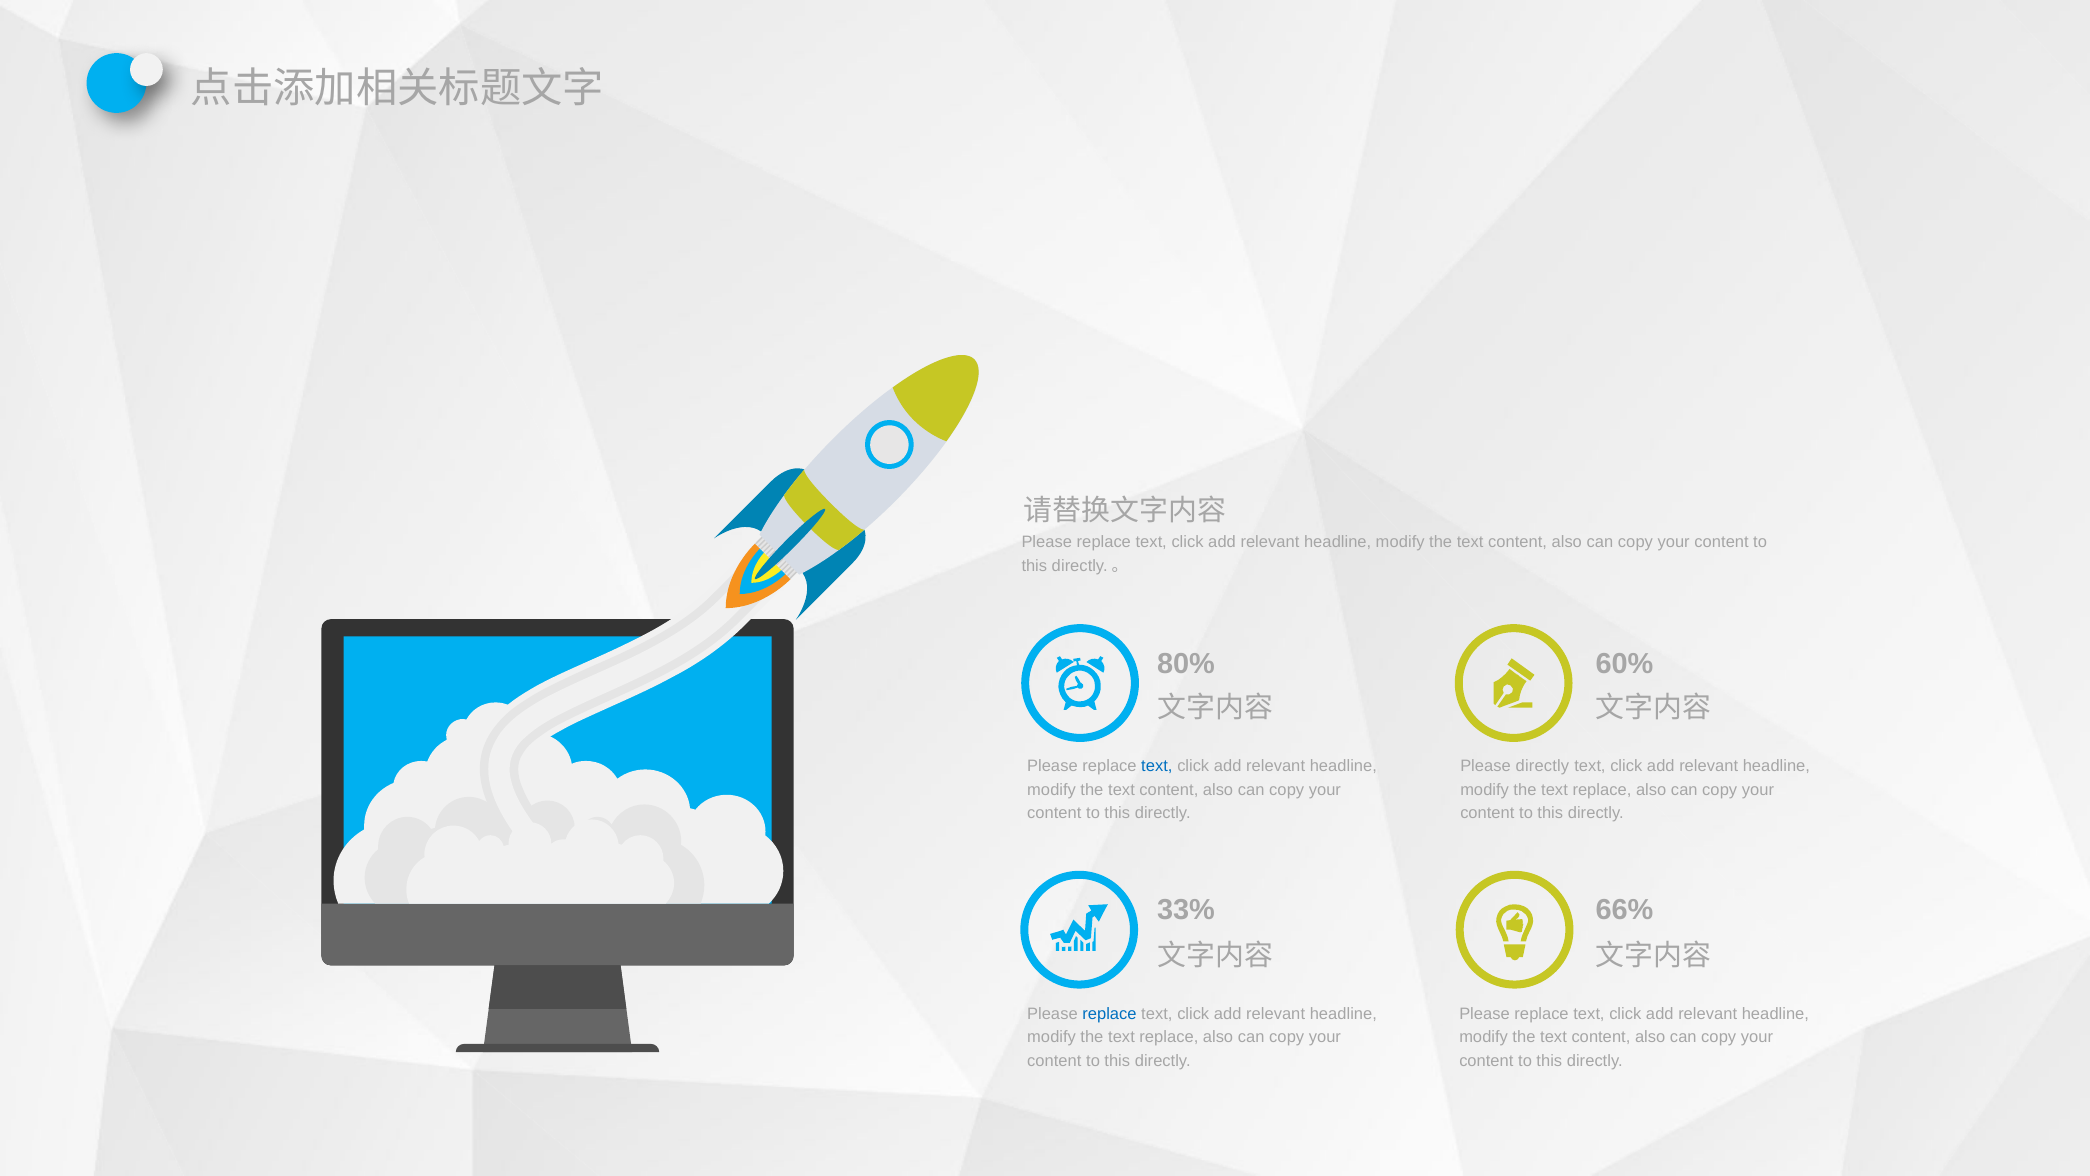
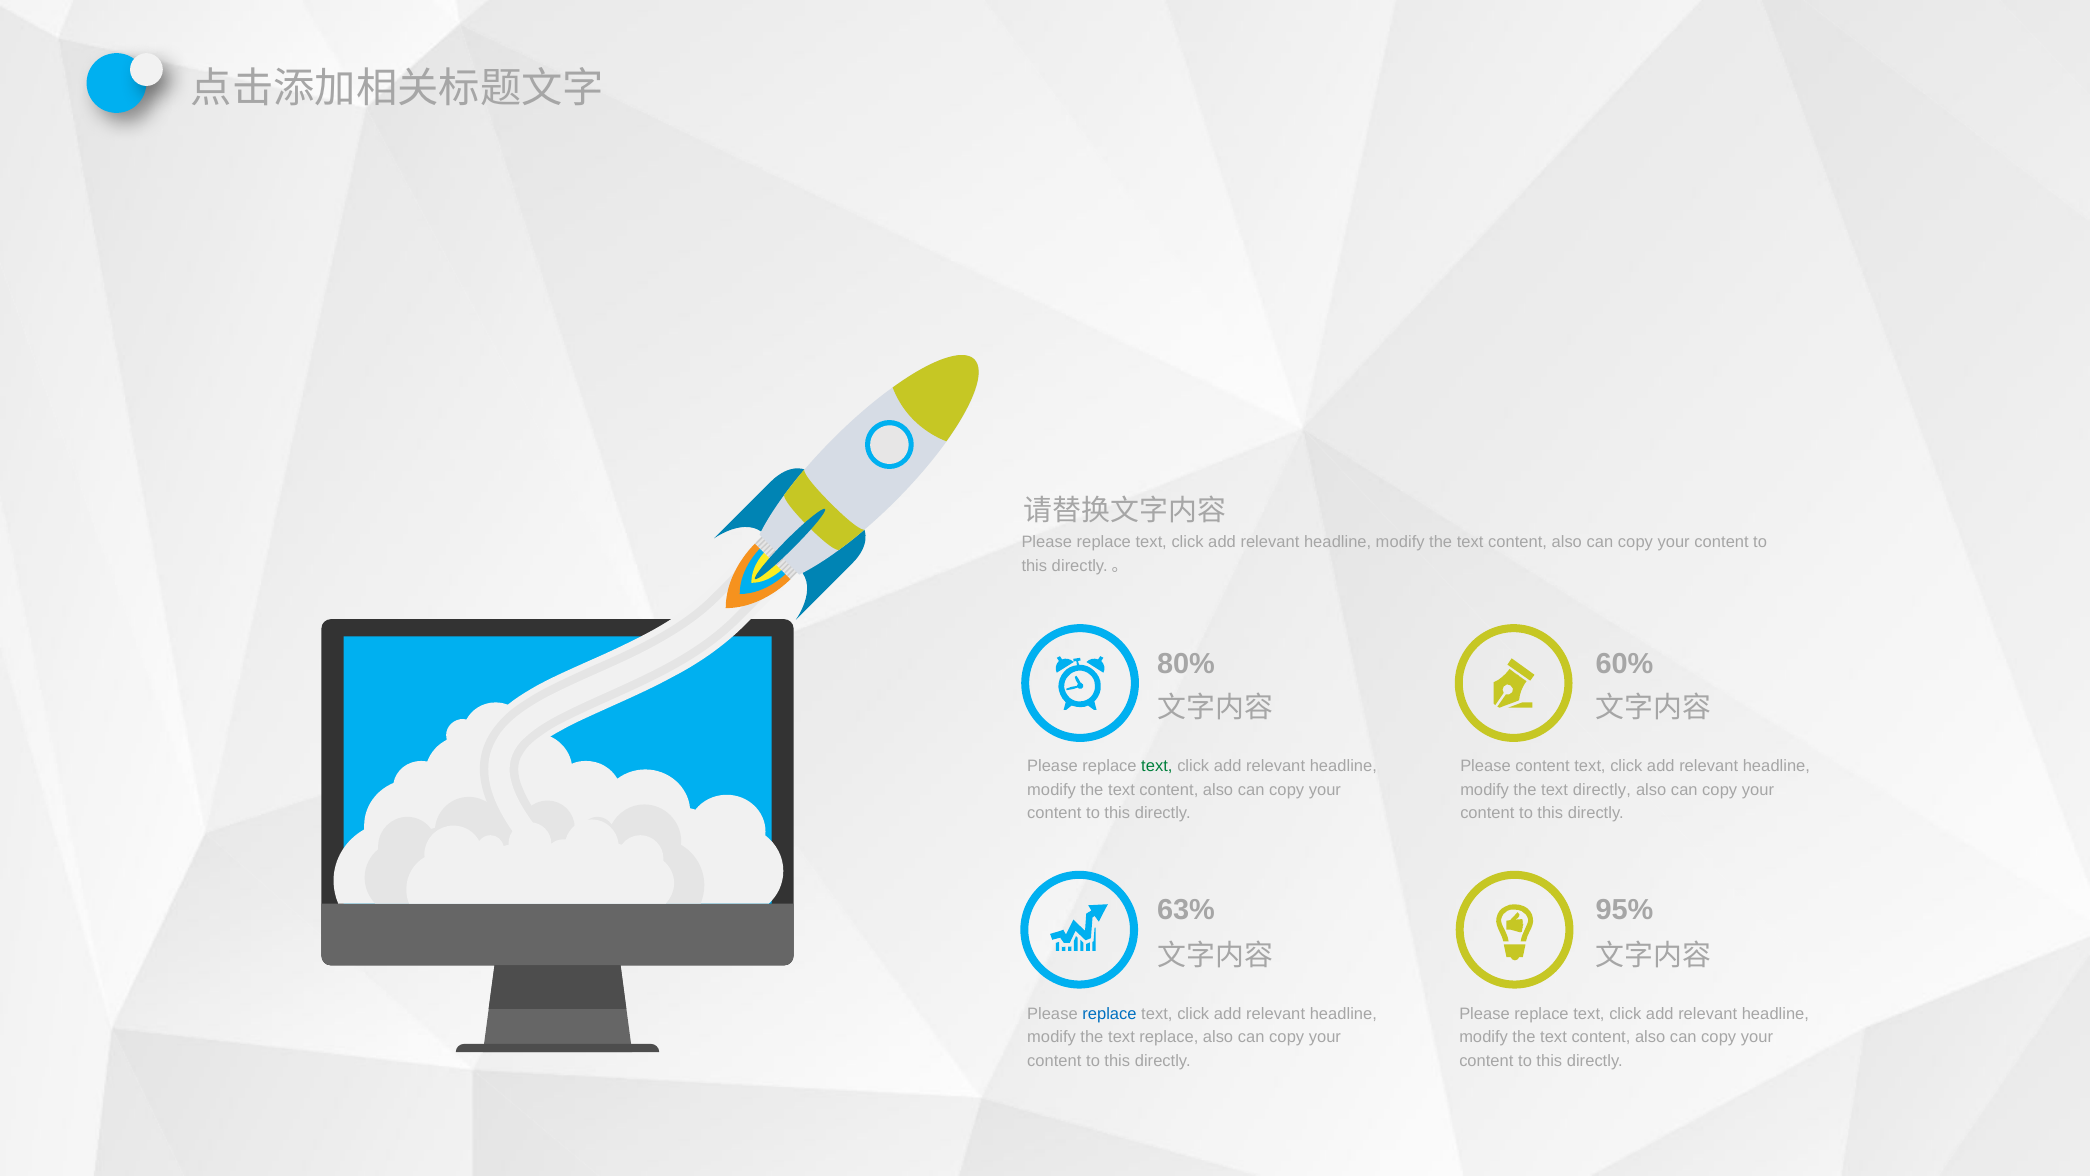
text at (1157, 766) colour: blue -> green
Please directly: directly -> content
replace at (1602, 789): replace -> directly
33%: 33% -> 63%
66%: 66% -> 95%
